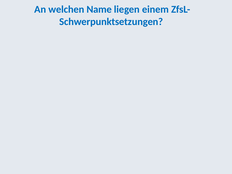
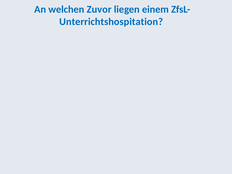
Name: Name -> Zuvor
Schwerpunktsetzungen: Schwerpunktsetzungen -> Unterrichtshospitation
